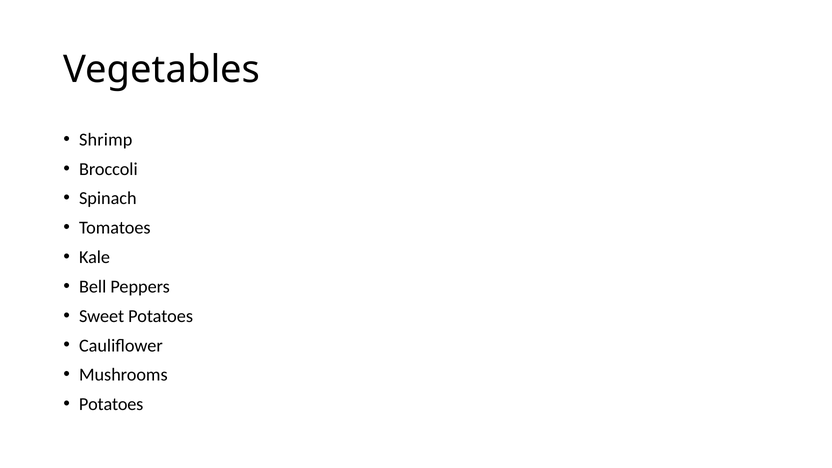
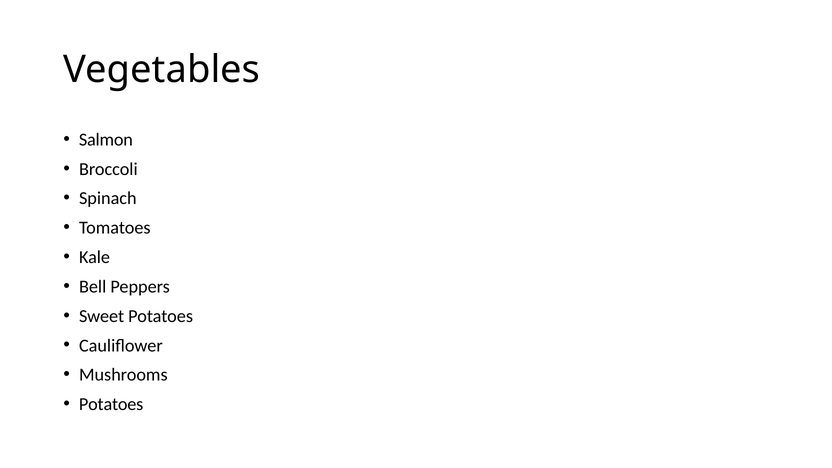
Shrimp: Shrimp -> Salmon
